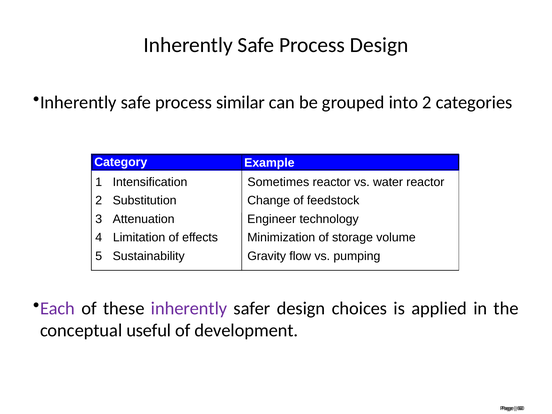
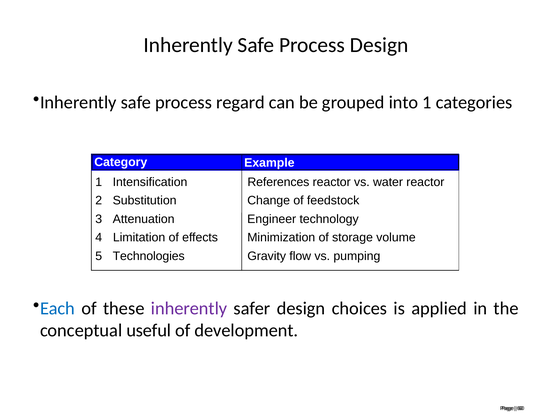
similar: similar -> regard
into 2: 2 -> 1
Sometimes: Sometimes -> References
Sustainability: Sustainability -> Technologies
Each colour: purple -> blue
